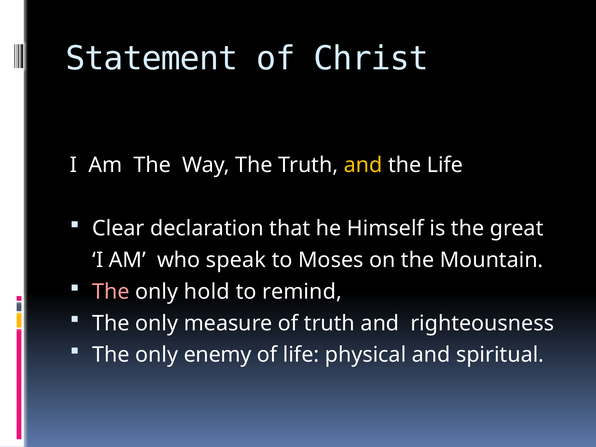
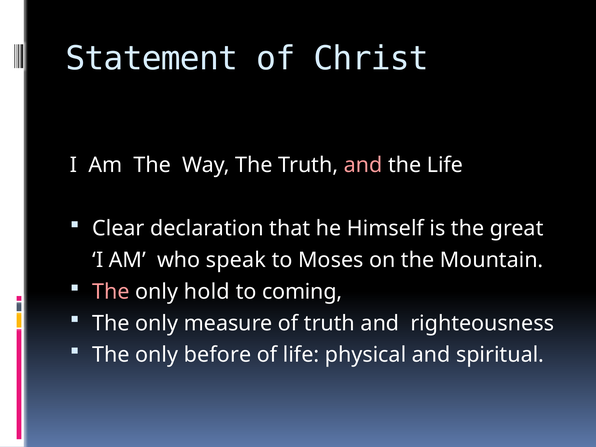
and at (363, 165) colour: yellow -> pink
remind: remind -> coming
enemy: enemy -> before
